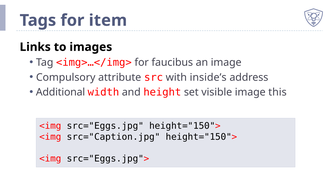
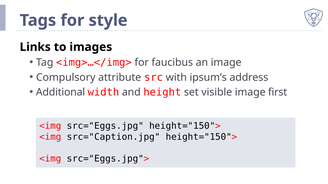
item: item -> style
inside’s: inside’s -> ipsum’s
this: this -> first
